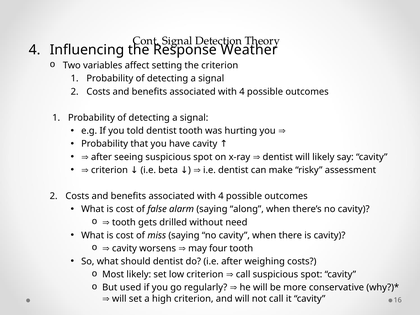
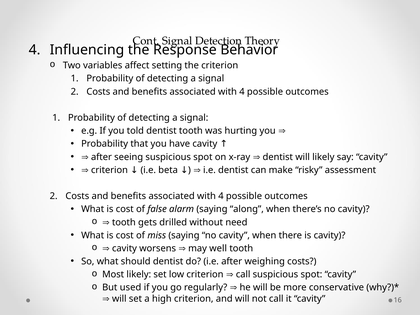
Weather: Weather -> Behavior
four: four -> well
